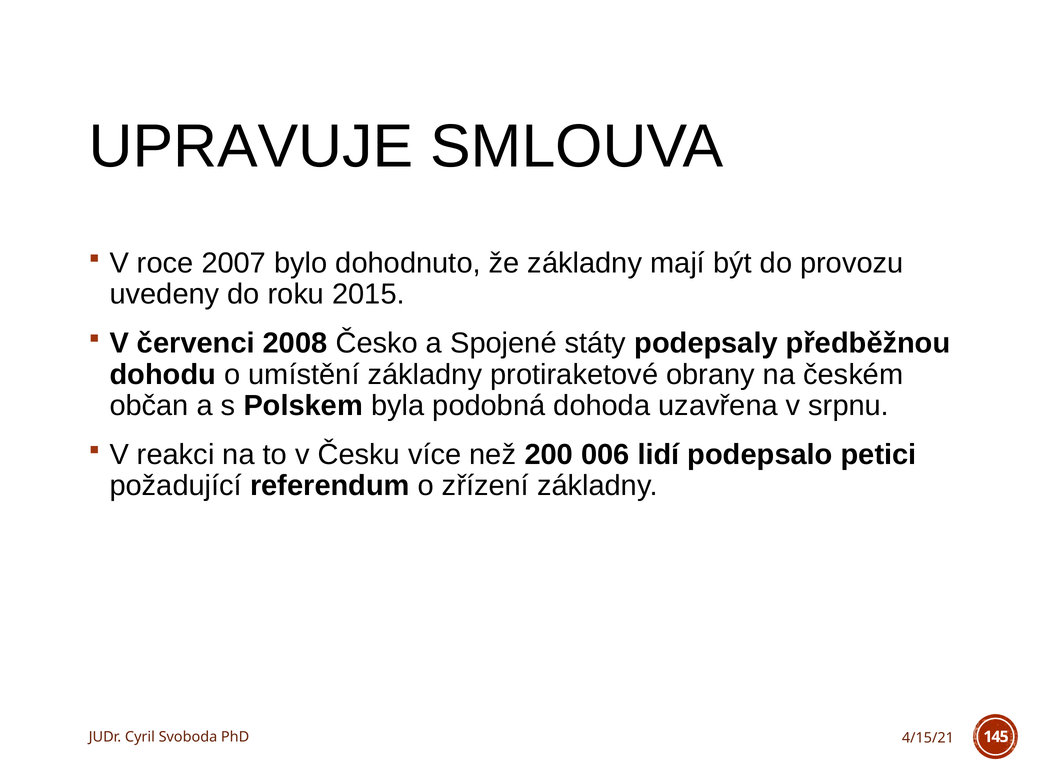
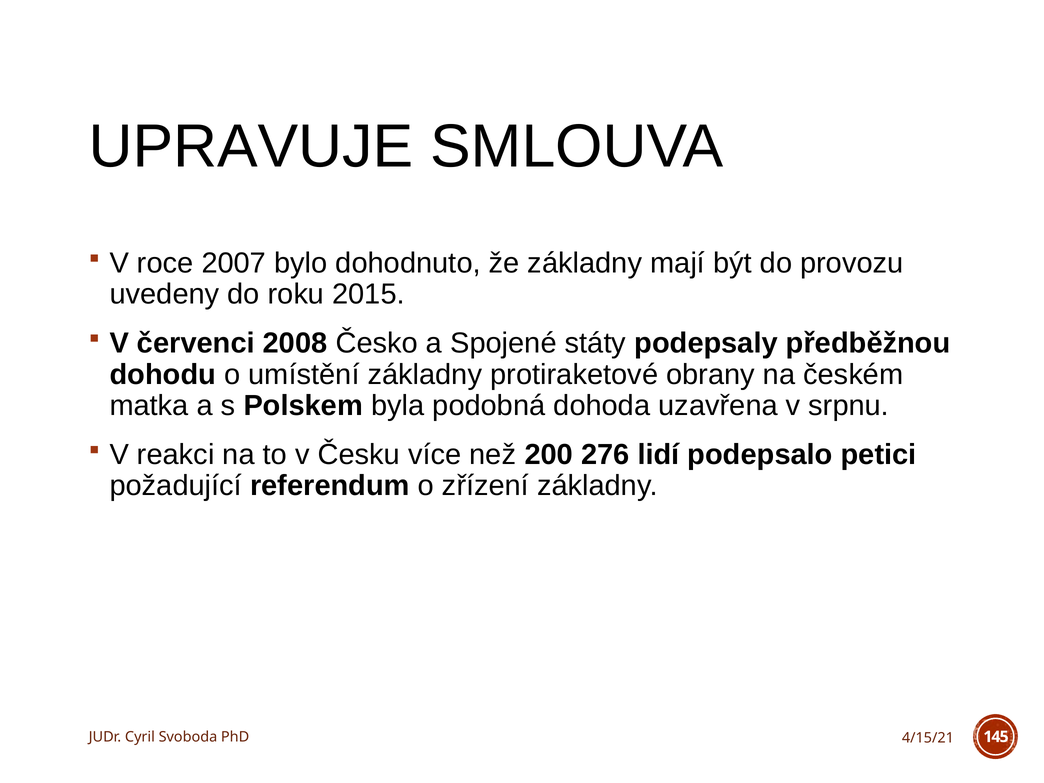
občan: občan -> matka
006: 006 -> 276
